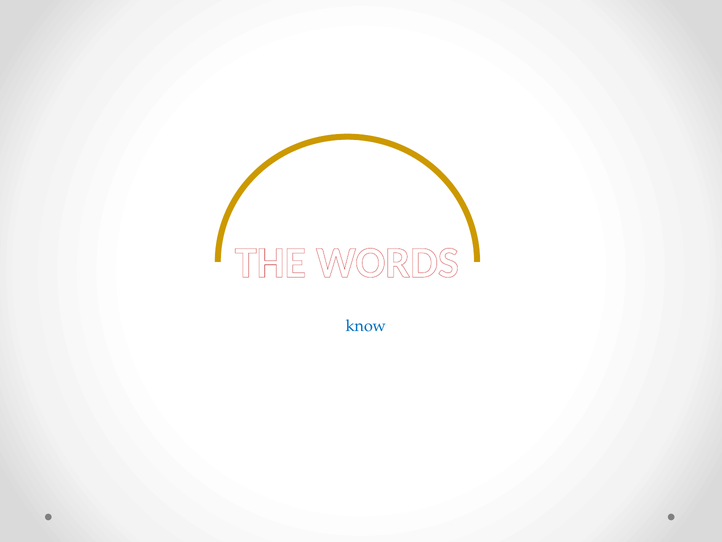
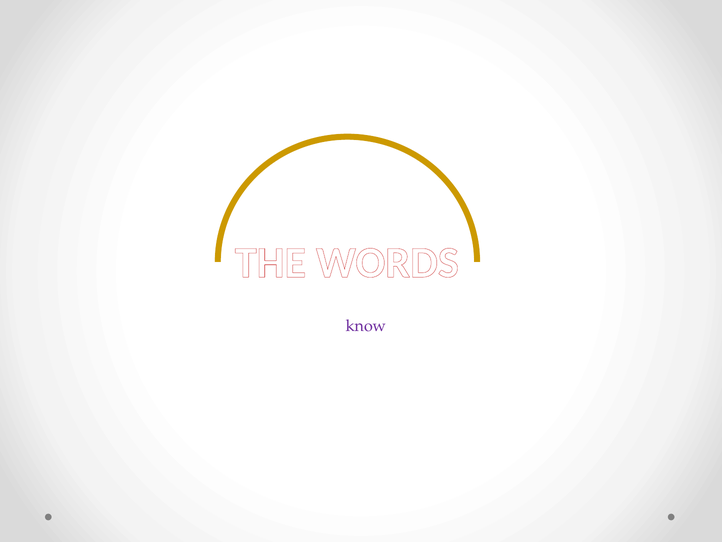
know colour: blue -> purple
